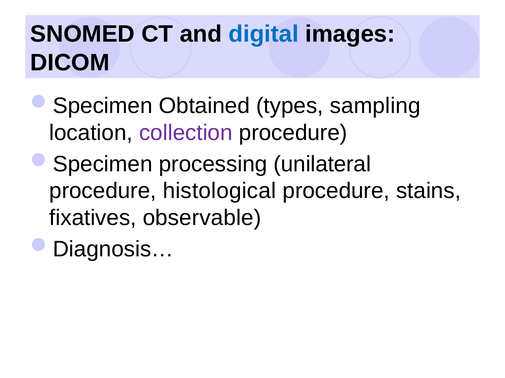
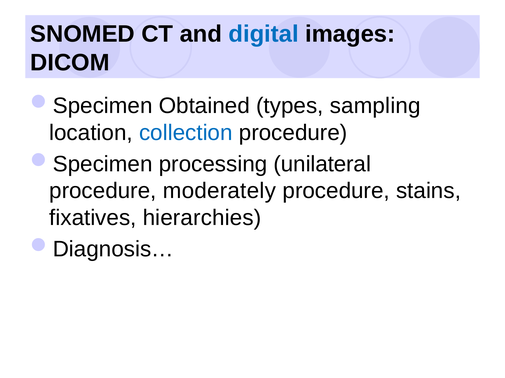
collection colour: purple -> blue
histological: histological -> moderately
observable: observable -> hierarchies
